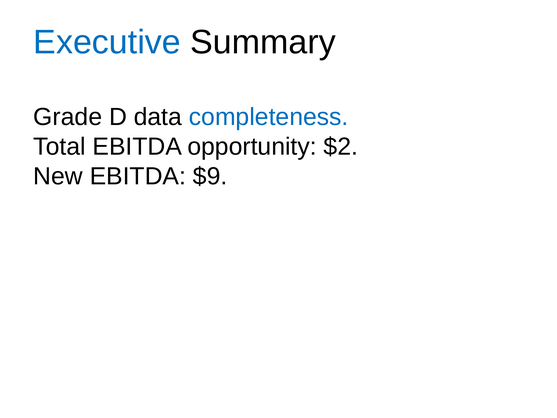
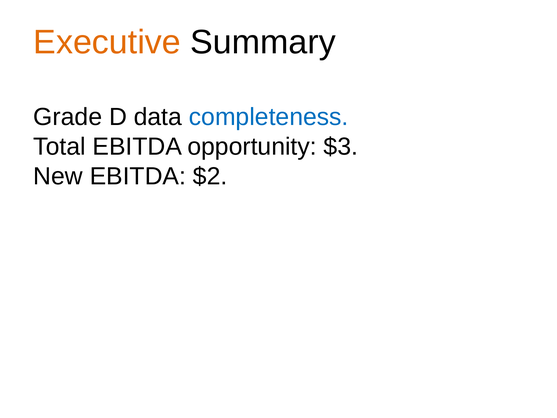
Executive colour: blue -> orange
$2: $2 -> $3
$9: $9 -> $2
